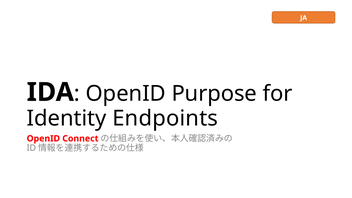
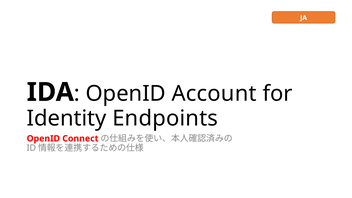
Purpose: Purpose -> Account
